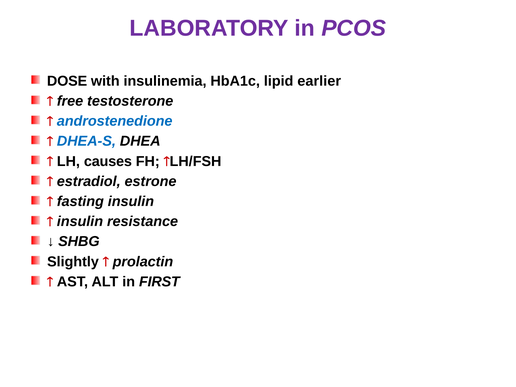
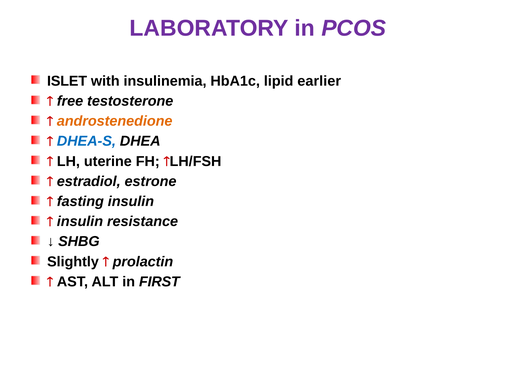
DOSE: DOSE -> ISLET
androstenedione colour: blue -> orange
causes: causes -> uterine
